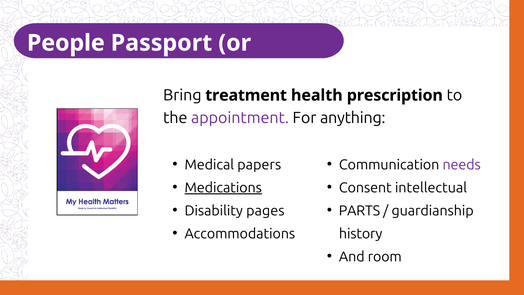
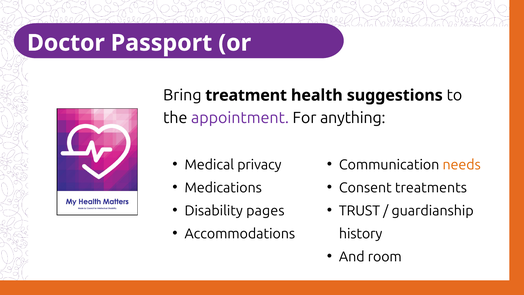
People: People -> Doctor
prescription: prescription -> suggestions
papers: papers -> privacy
needs colour: purple -> orange
Medications underline: present -> none
intellectual: intellectual -> treatments
PARTS: PARTS -> TRUST
